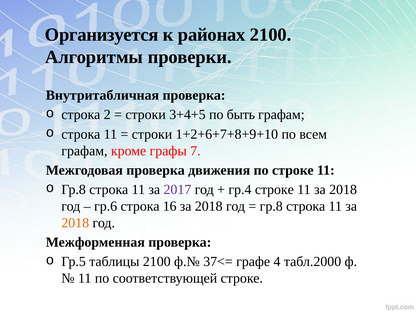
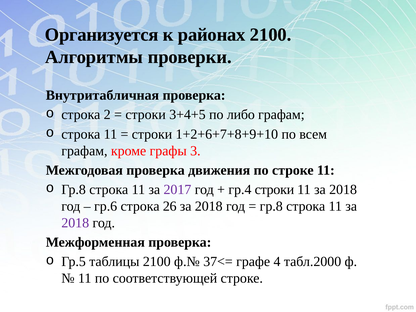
быть: быть -> либо
7: 7 -> 3
гр.4 строке: строке -> строки
16: 16 -> 26
2018 at (75, 223) colour: orange -> purple
